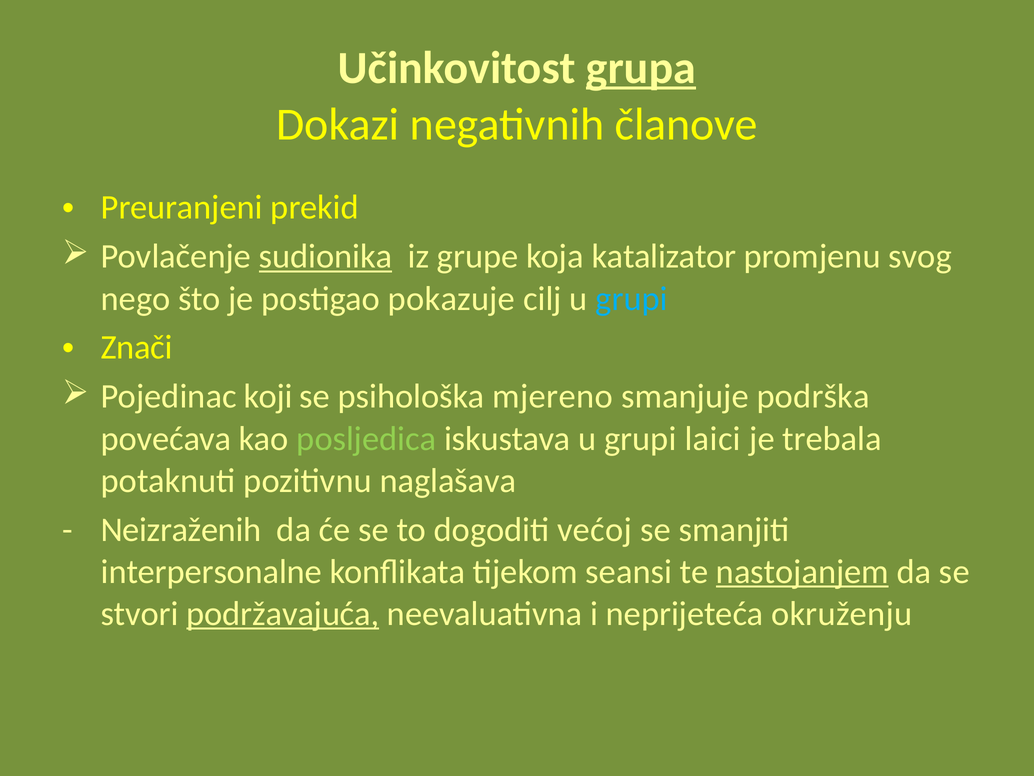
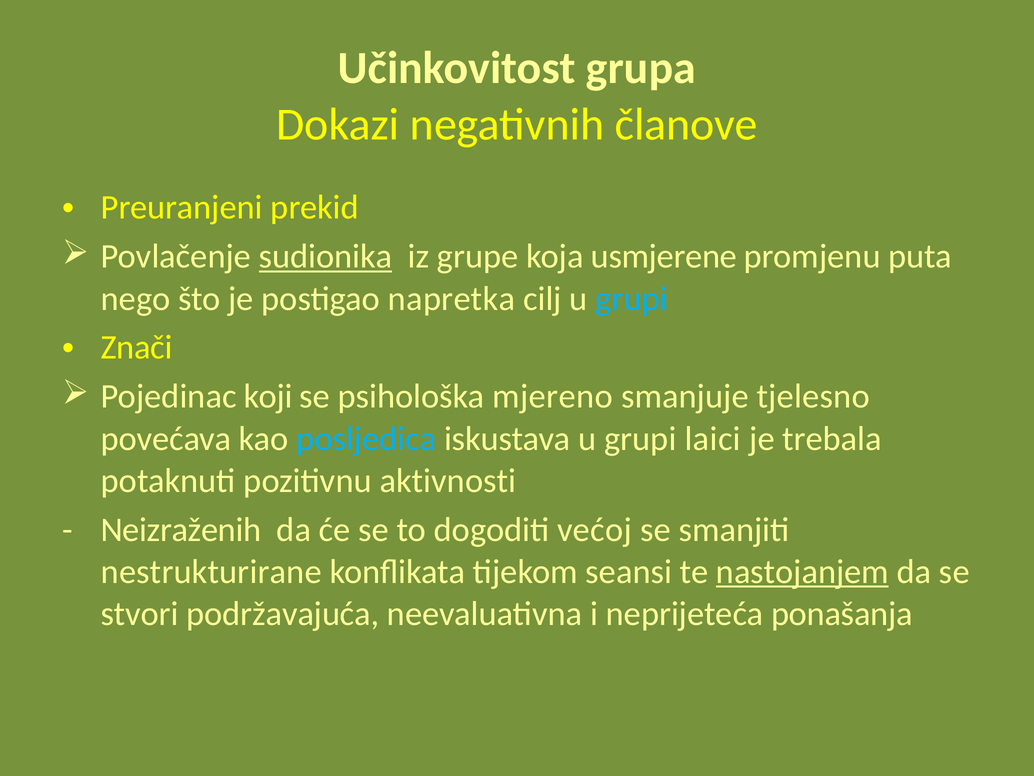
grupa underline: present -> none
katalizator: katalizator -> usmjerene
svog: svog -> puta
pokazuje: pokazuje -> napretka
podrška: podrška -> tjelesno
posljedica colour: light green -> light blue
naglašava: naglašava -> aktivnosti
interpersonalne: interpersonalne -> nestrukturirane
podržavajuća underline: present -> none
okruženju: okruženju -> ponašanja
